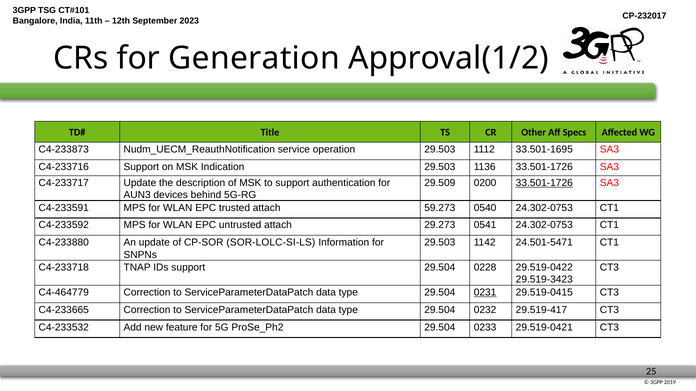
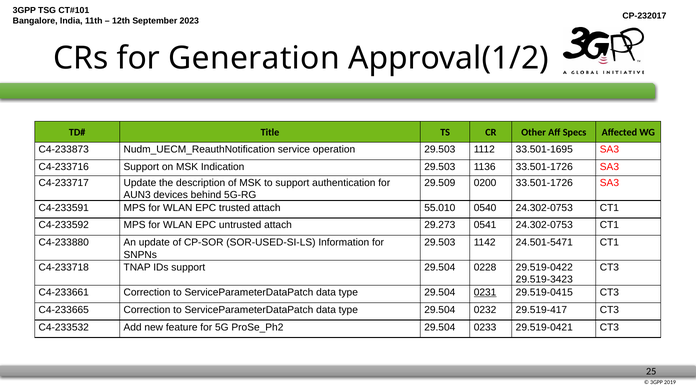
33.501-1726 at (544, 183) underline: present -> none
59.273: 59.273 -> 55.010
SOR-LOLC-SI-LS: SOR-LOLC-SI-LS -> SOR-USED-SI-LS
C4-464779: C4-464779 -> C4-233661
